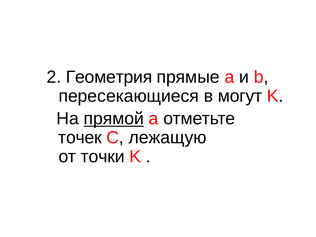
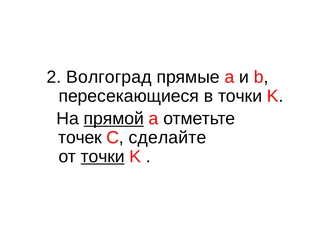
Геометрия: Геометрия -> Волгоград
в могут: могут -> точки
лежащую: лежащую -> сделайте
точки at (103, 157) underline: none -> present
